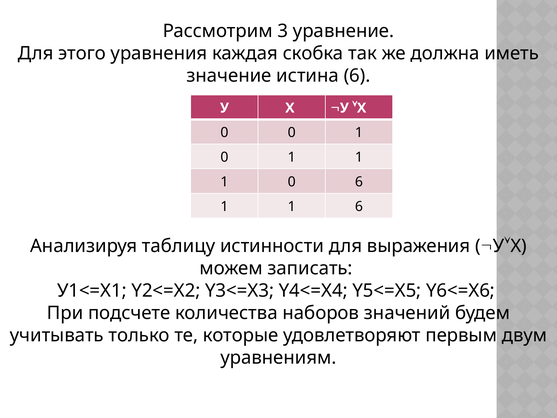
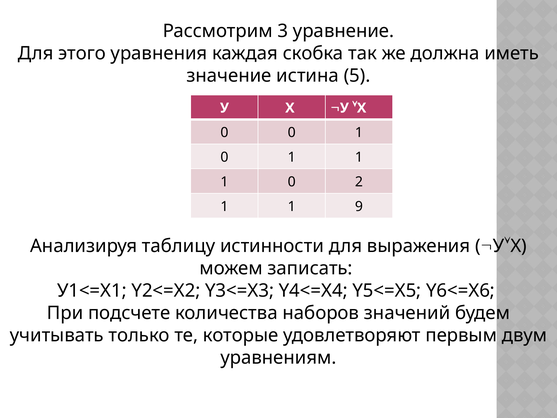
истина 6: 6 -> 5
0 6: 6 -> 2
1 6: 6 -> 9
